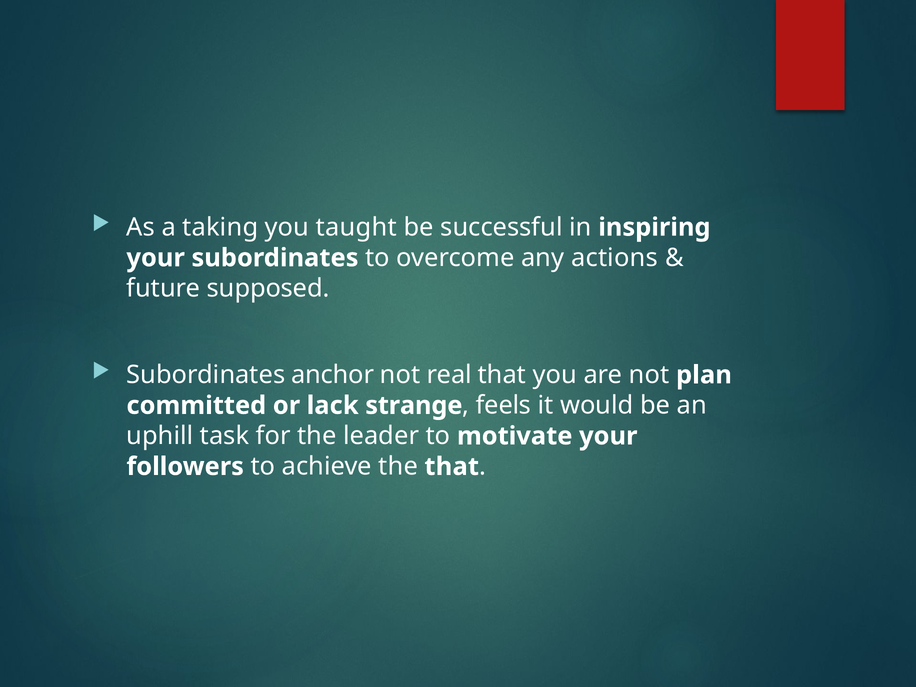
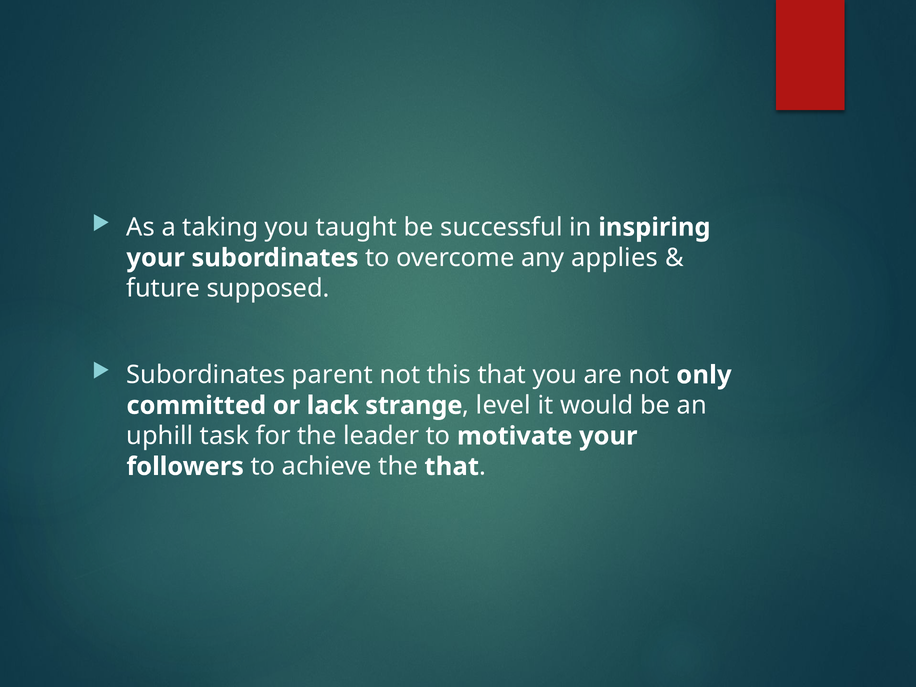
actions: actions -> applies
anchor: anchor -> parent
real: real -> this
plan: plan -> only
feels: feels -> level
